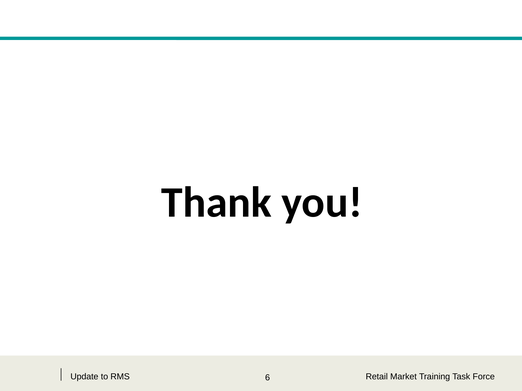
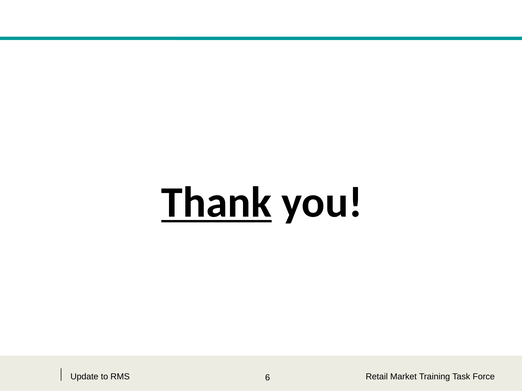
Thank underline: none -> present
